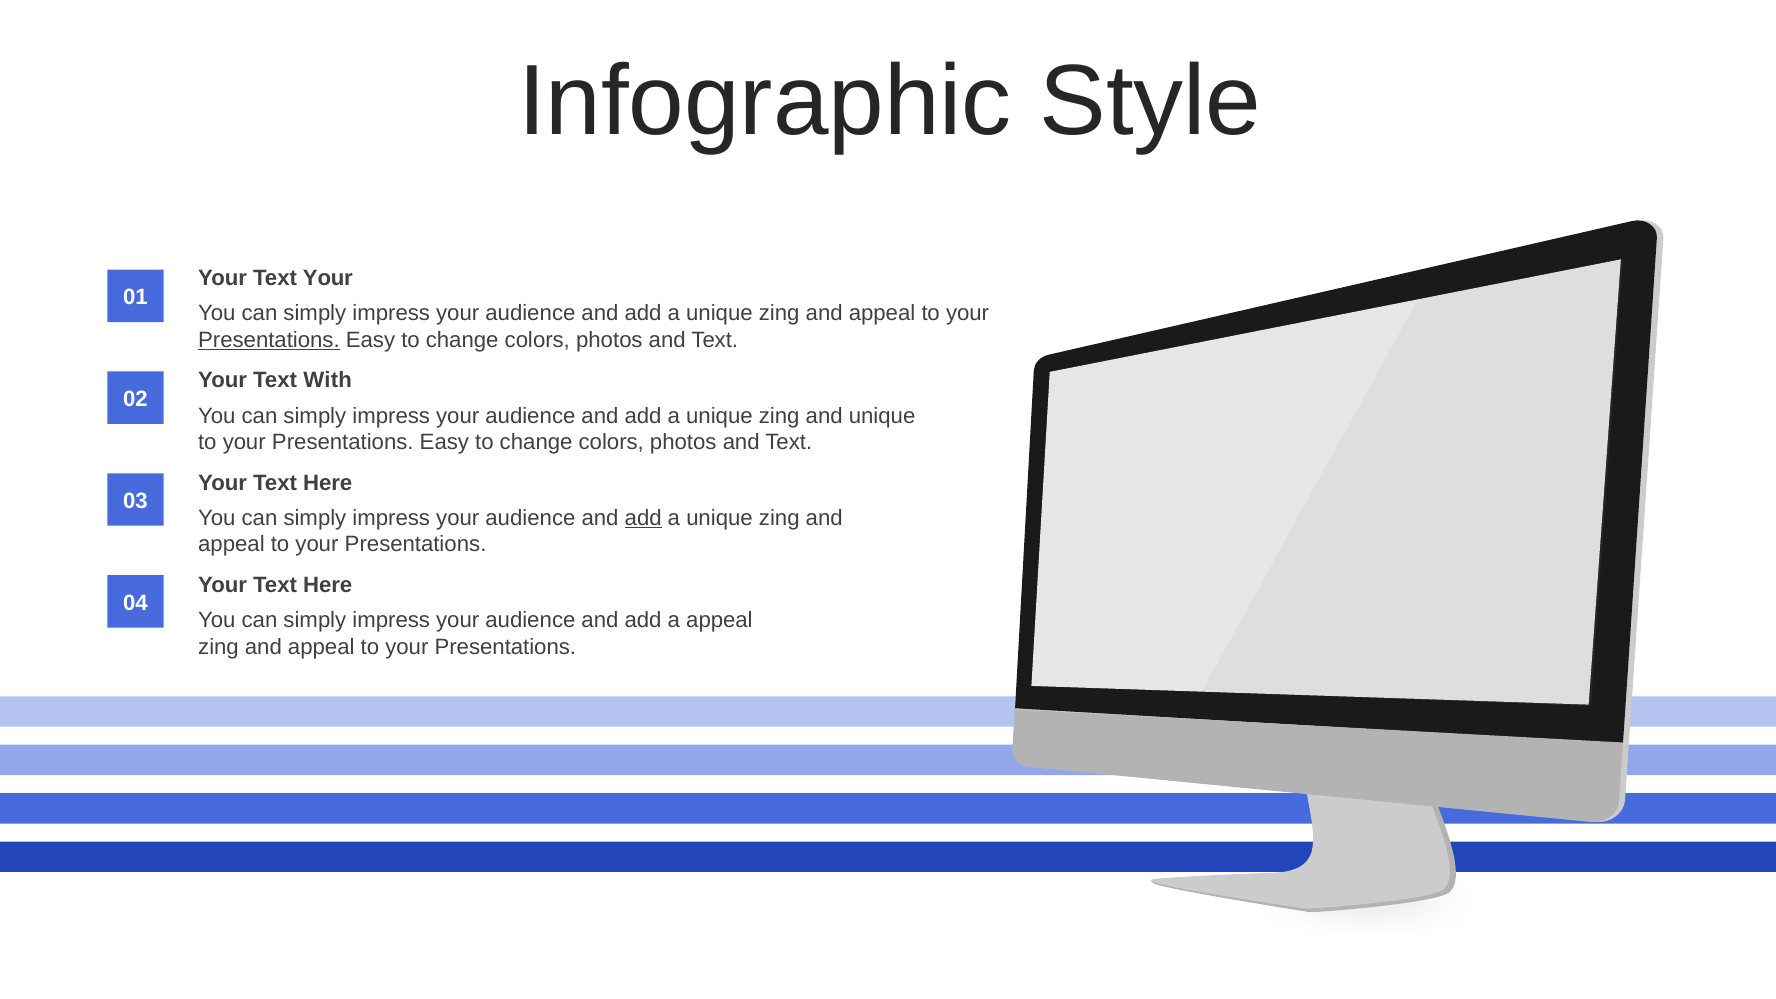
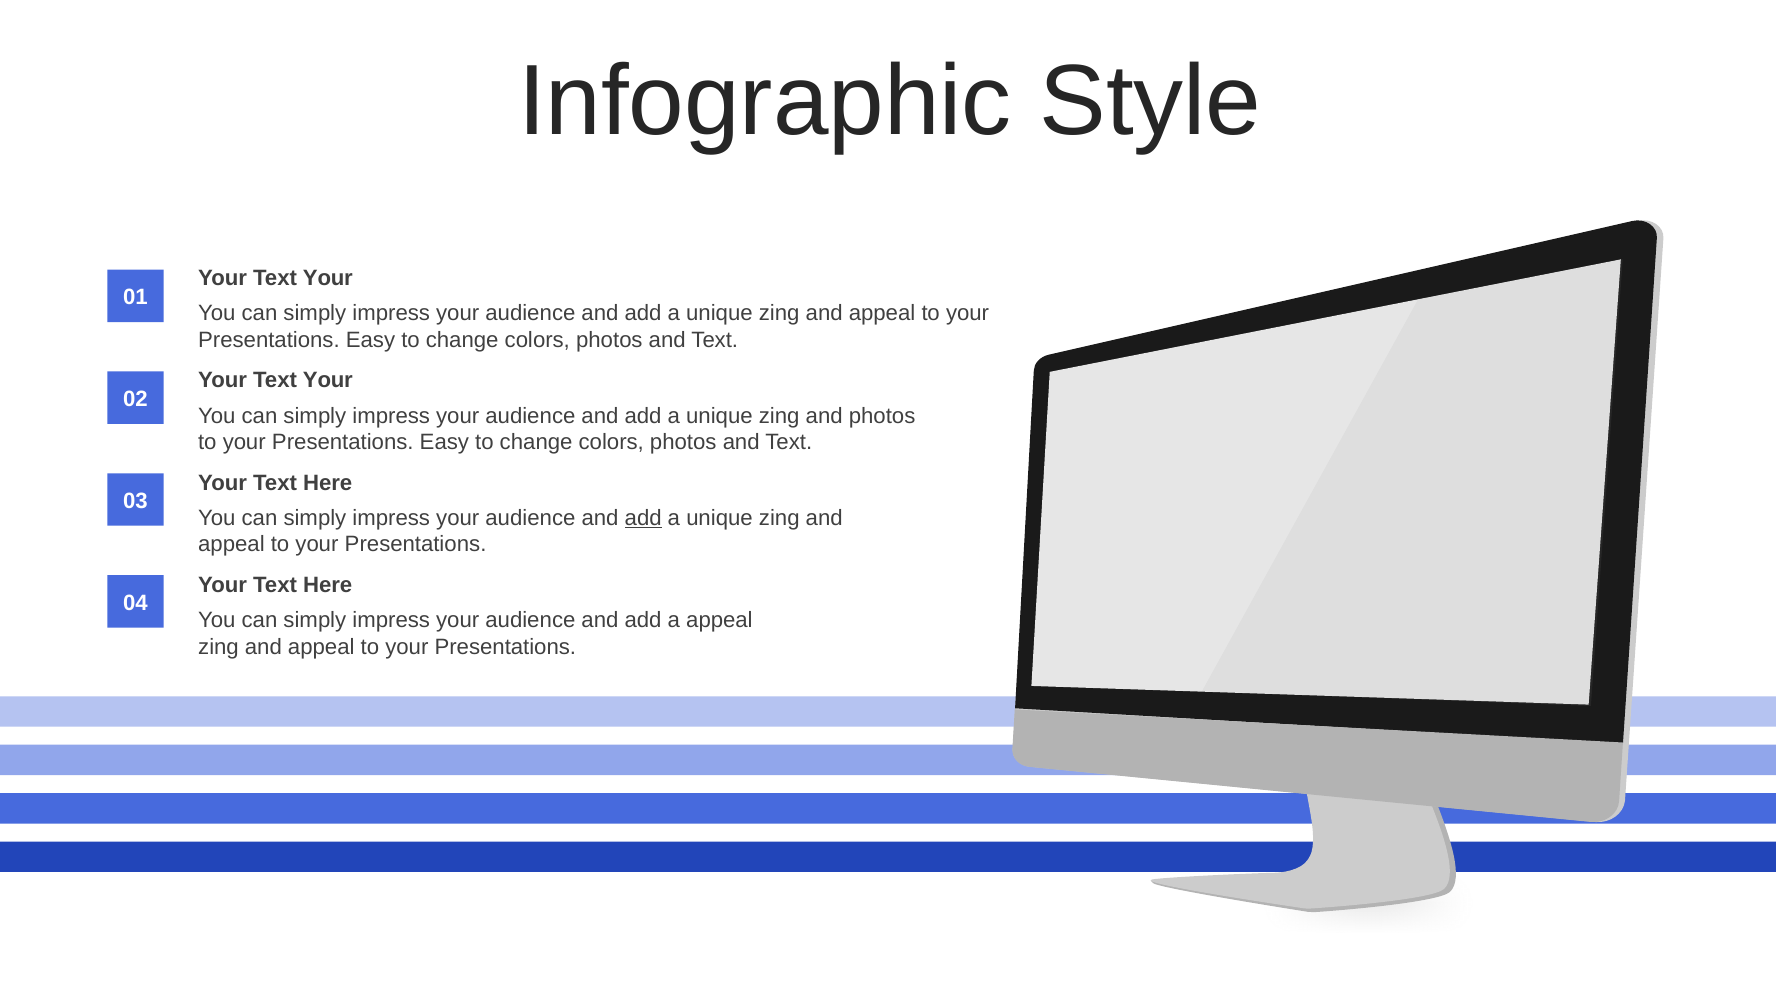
Presentations at (269, 340) underline: present -> none
With at (328, 381): With -> Your
and unique: unique -> photos
